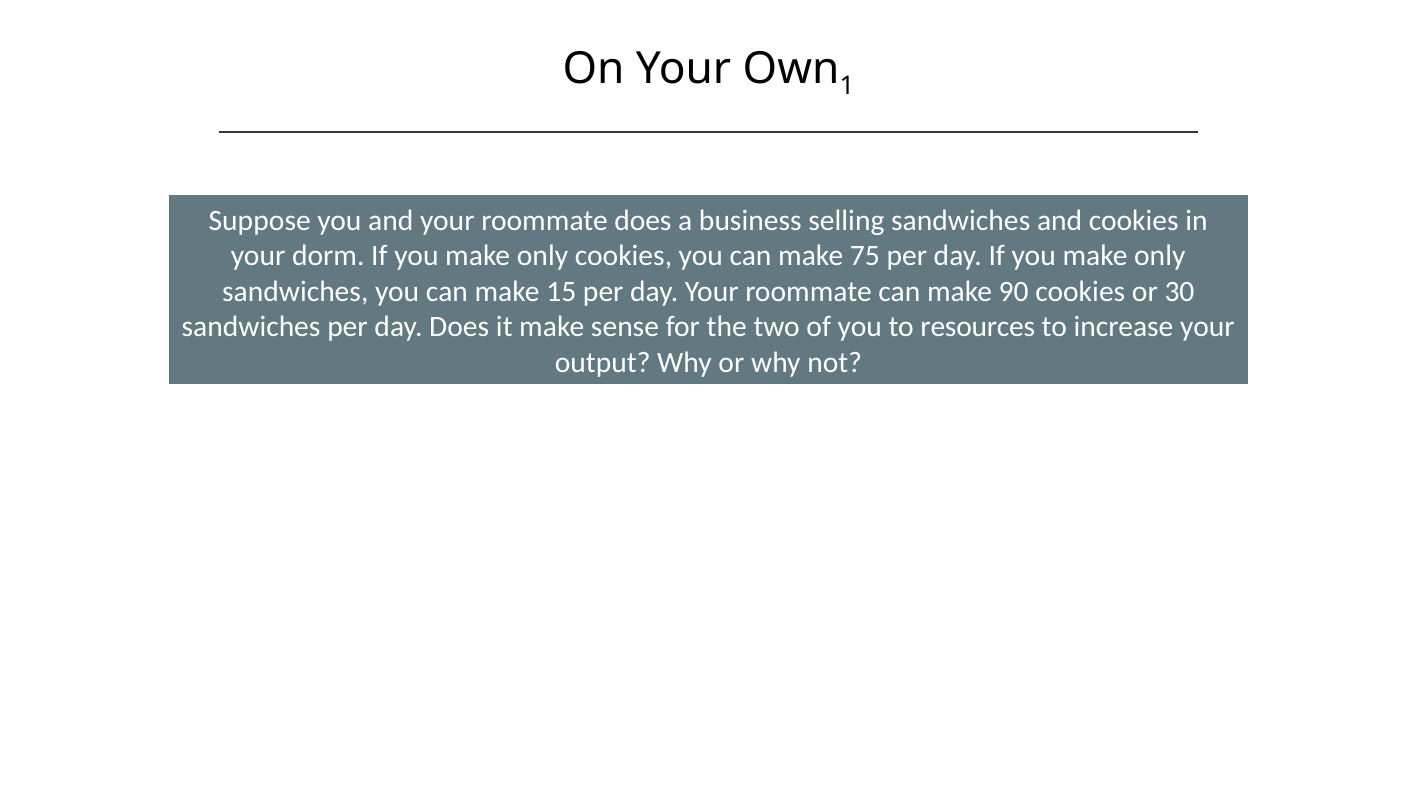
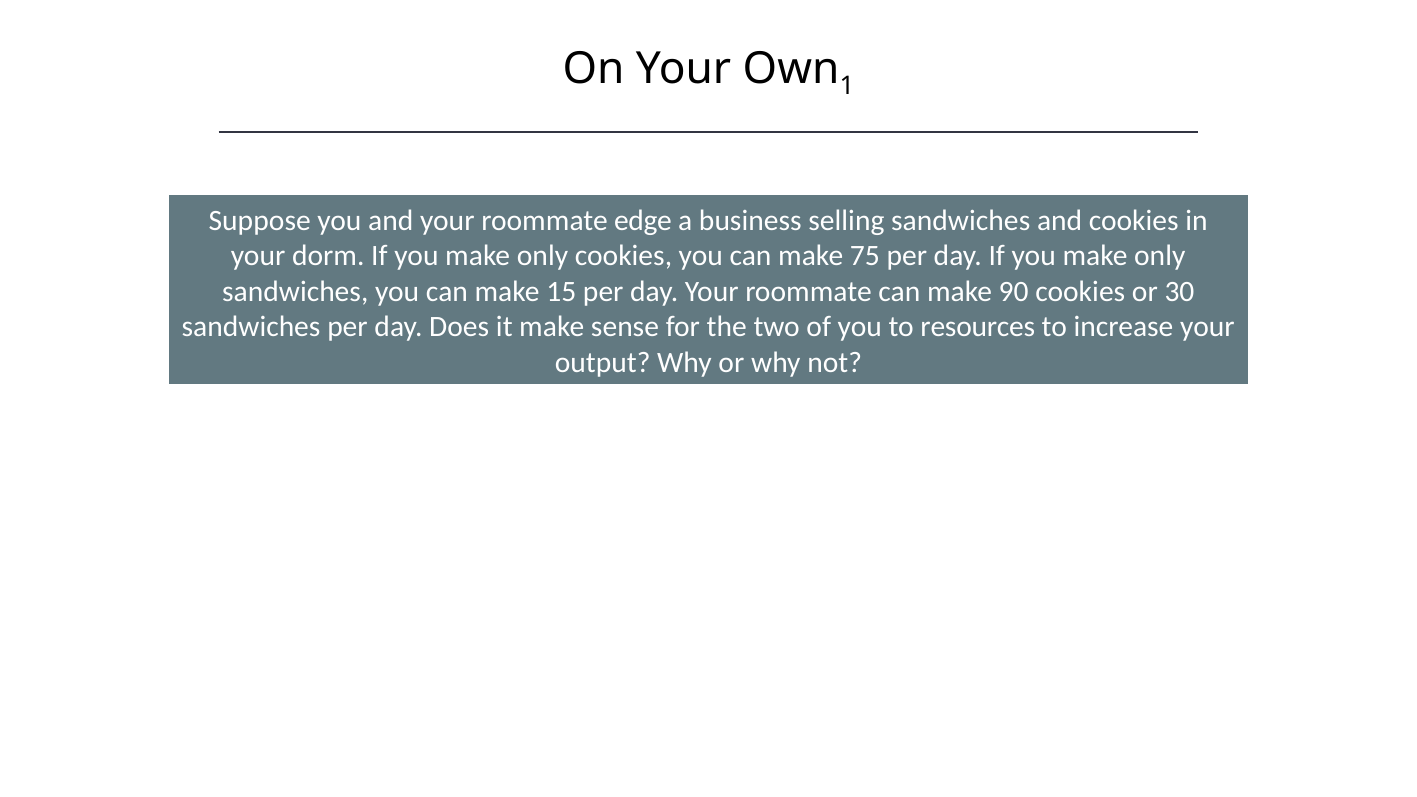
roommate does: does -> edge
